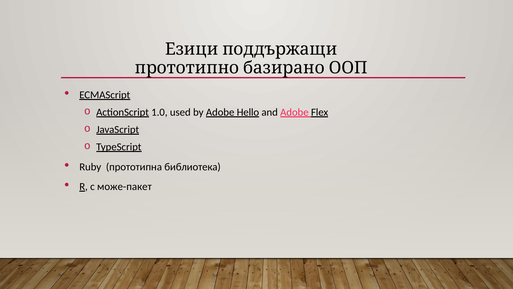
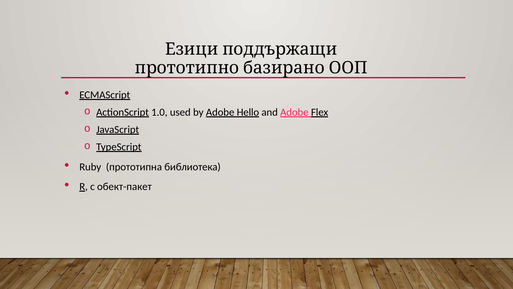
може-пакет: може-пакет -> обект-пакет
